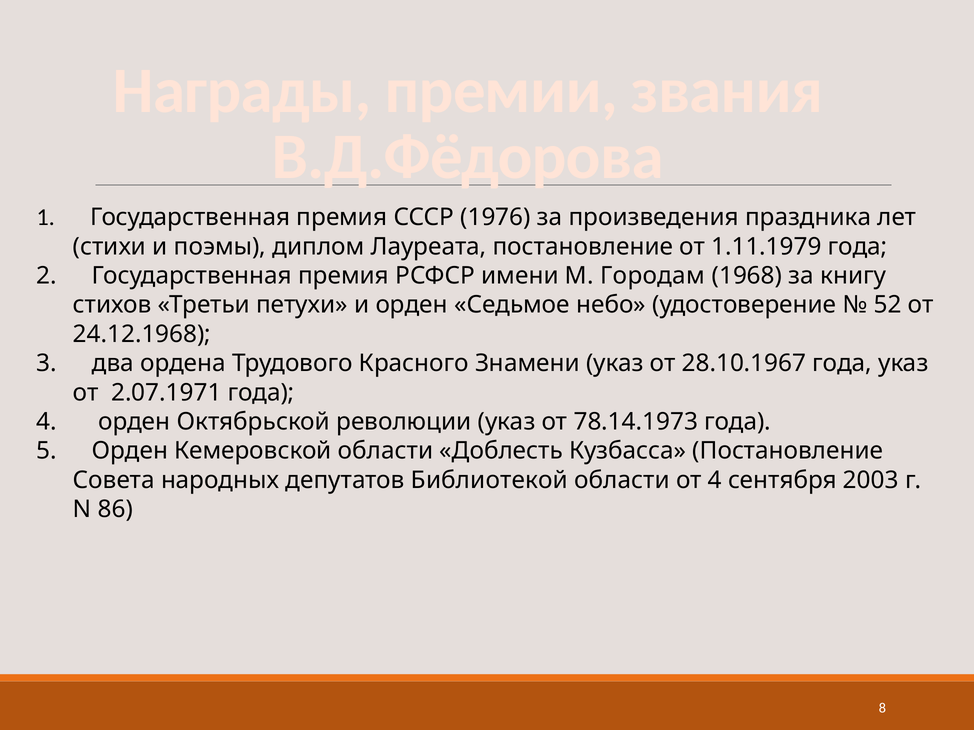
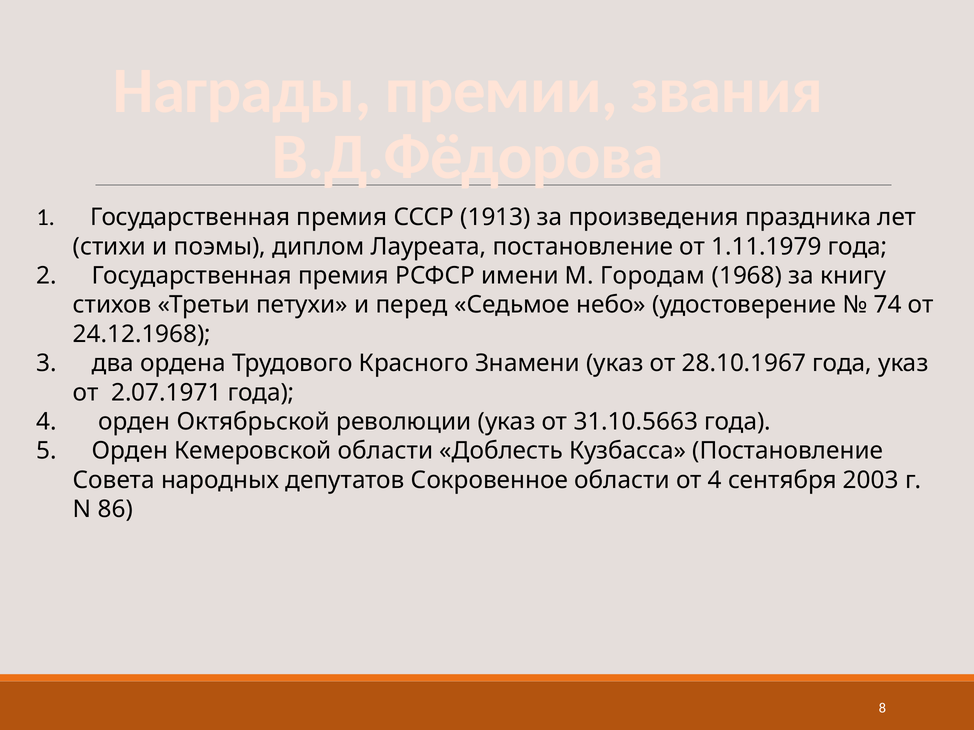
1976: 1976 -> 1913
и орден: орден -> перед
52: 52 -> 74
78.14.1973: 78.14.1973 -> 31.10.5663
Библиотекой: Библиотекой -> Сокровенное
